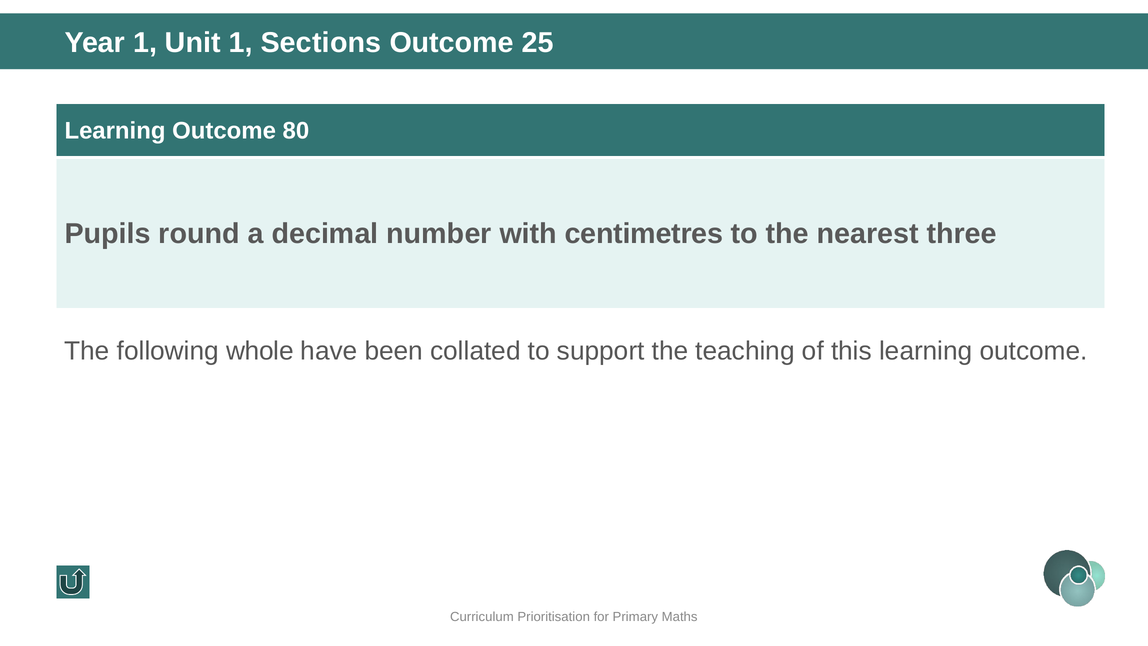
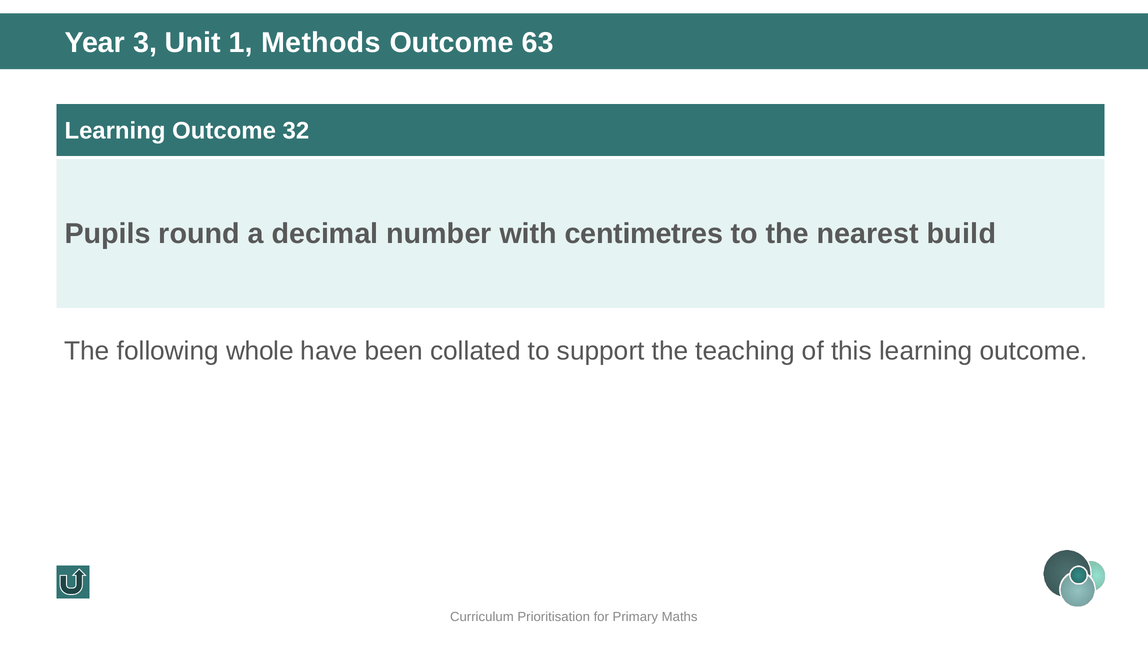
Year 1: 1 -> 3
Sections: Sections -> Methods
25: 25 -> 63
80: 80 -> 32
three: three -> build
